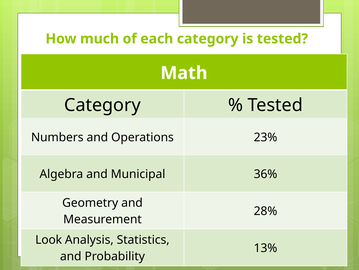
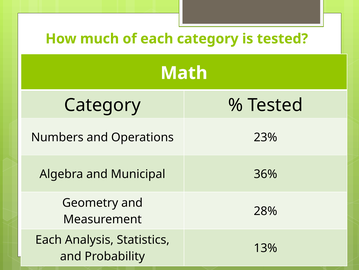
Look at (49, 239): Look -> Each
